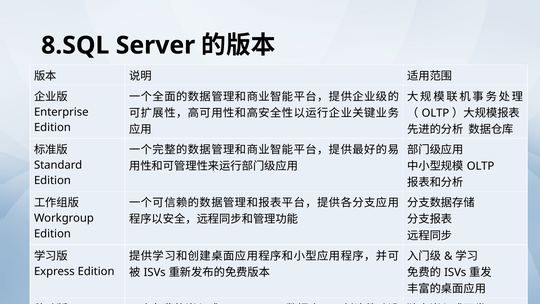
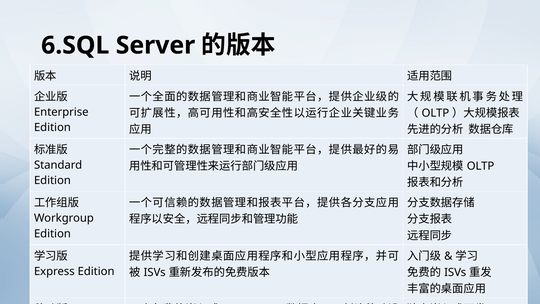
8.SQL: 8.SQL -> 6.SQL
